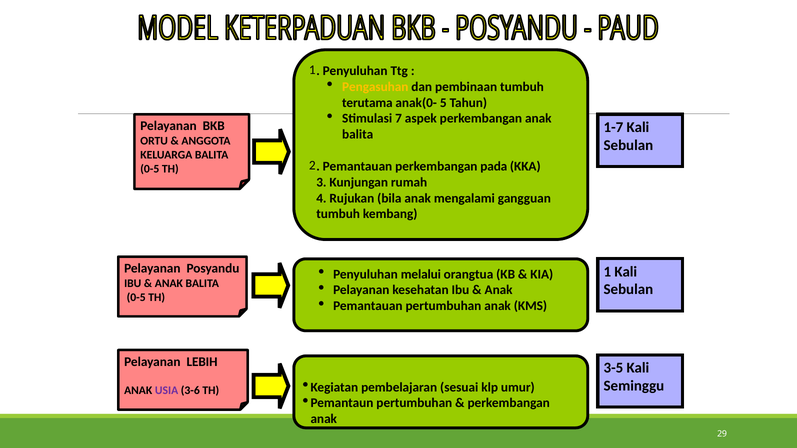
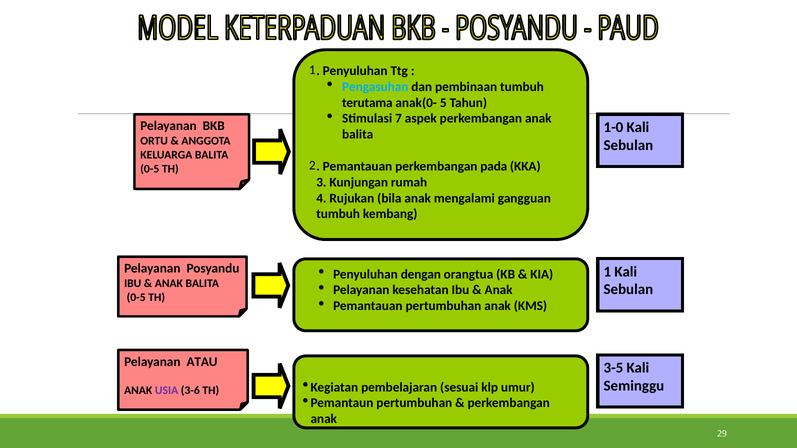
Pengasuhan colour: yellow -> light blue
1-7: 1-7 -> 1-0
melalui: melalui -> dengan
LEBIH: LEBIH -> ATAU
